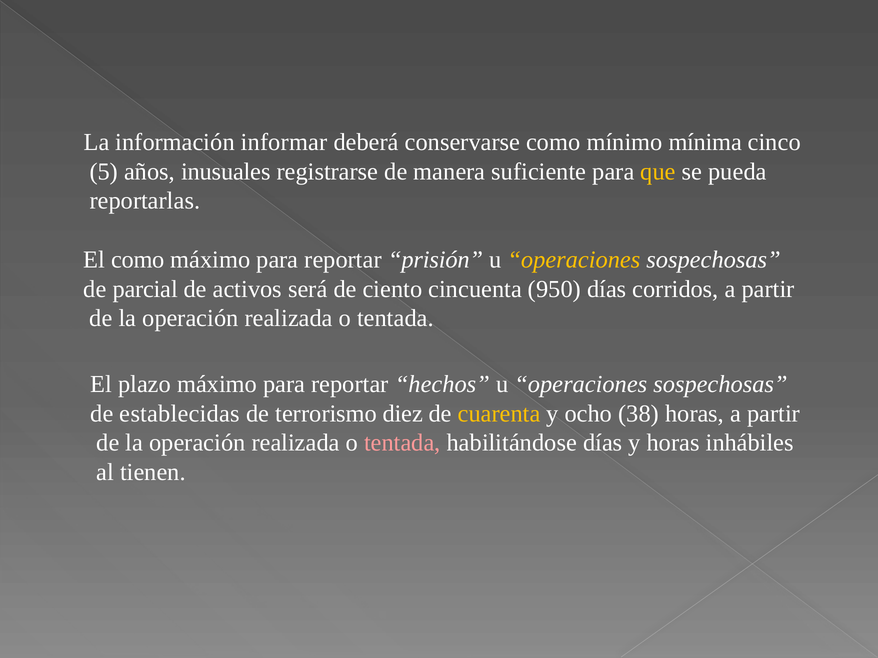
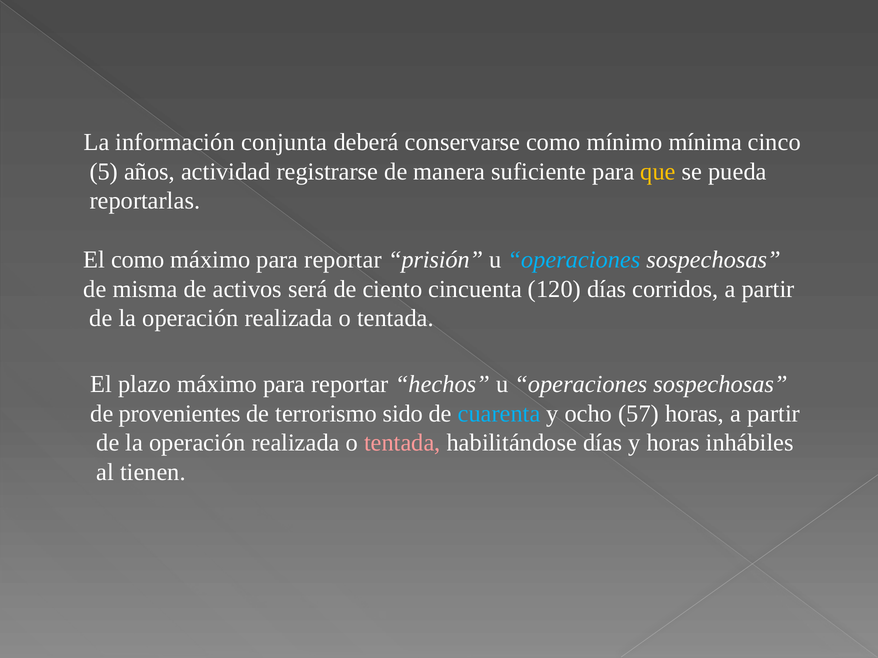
informar: informar -> conjunta
inusuales: inusuales -> actividad
operaciones at (574, 260) colour: yellow -> light blue
parcial: parcial -> misma
950: 950 -> 120
establecidas: establecidas -> provenientes
diez: diez -> sido
cuarenta colour: yellow -> light blue
38: 38 -> 57
